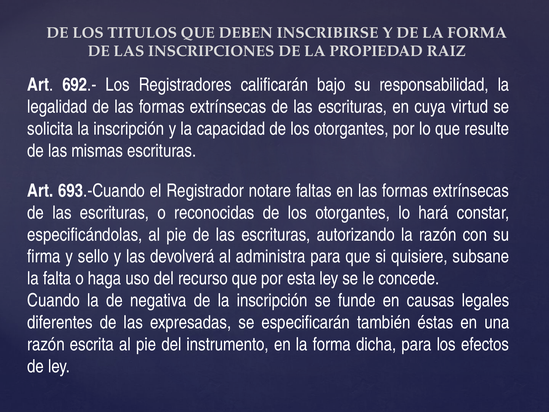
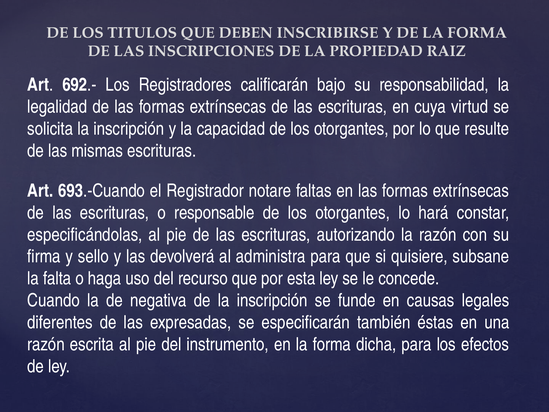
reconocidas: reconocidas -> responsable
